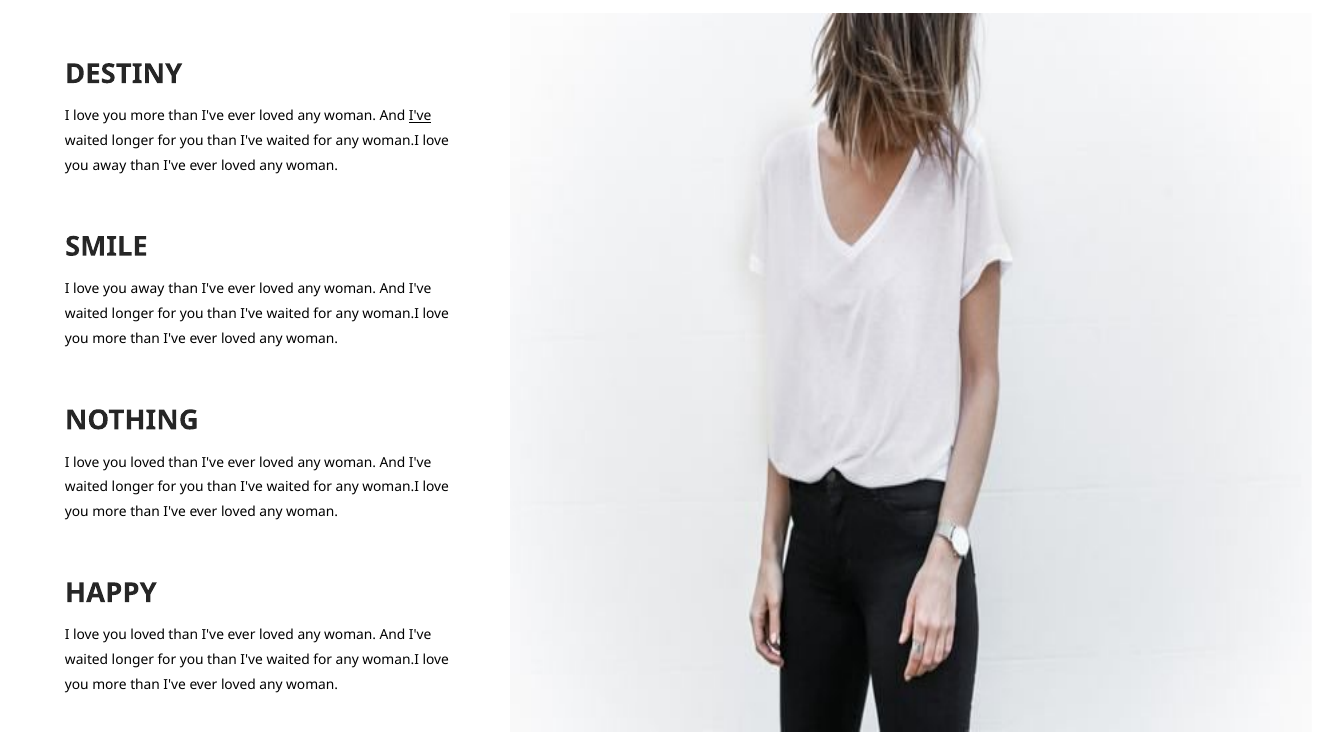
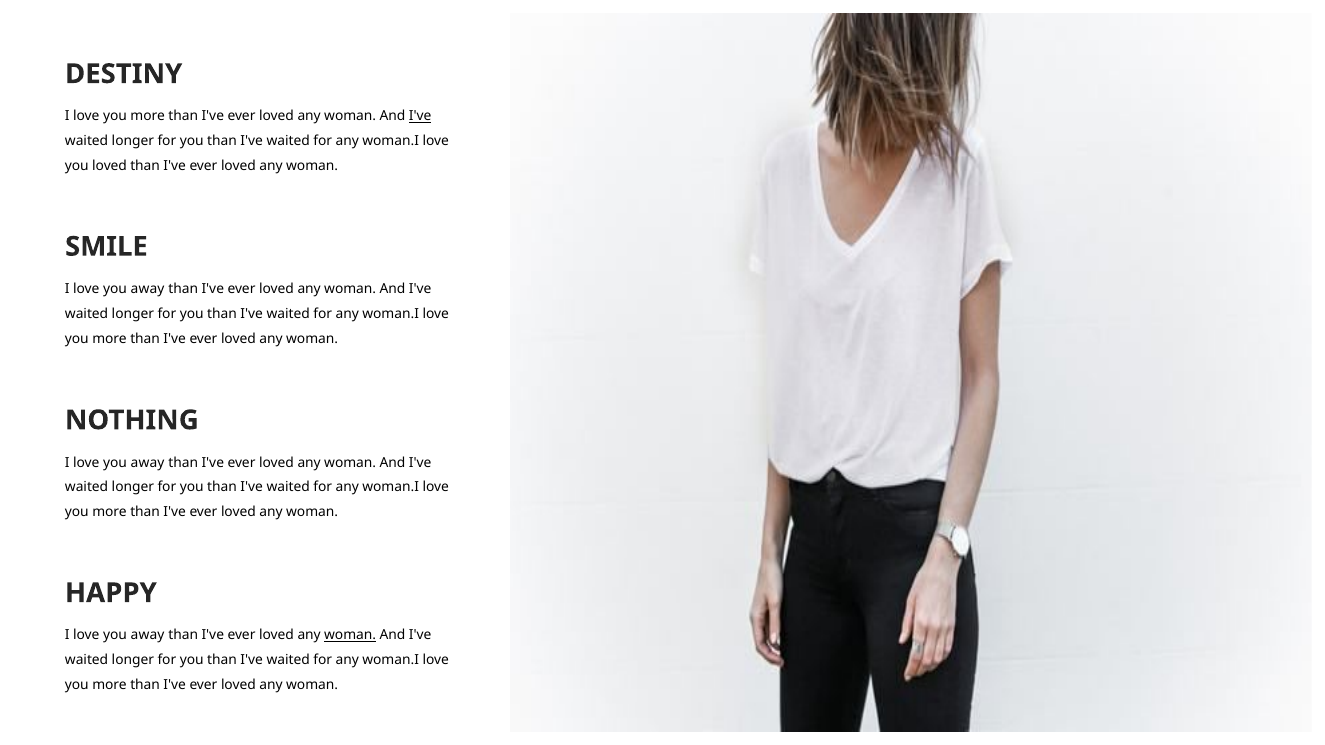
away at (109, 166): away -> loved
loved at (148, 463): loved -> away
loved at (148, 636): loved -> away
woman at (350, 636) underline: none -> present
